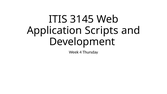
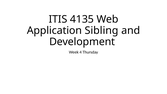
3145: 3145 -> 4135
Scripts: Scripts -> Sibling
